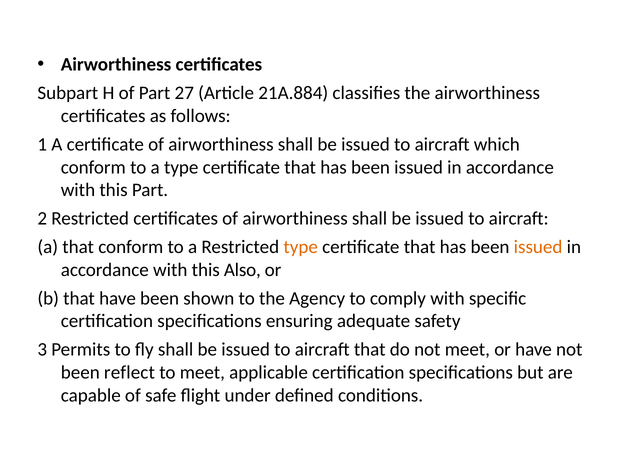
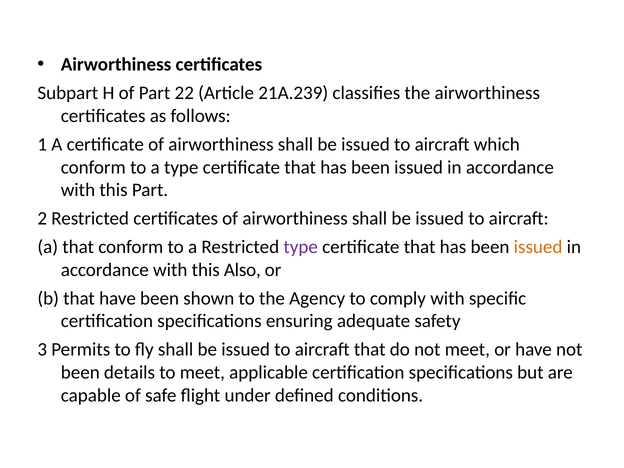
27: 27 -> 22
21A.884: 21A.884 -> 21A.239
type at (301, 247) colour: orange -> purple
reflect: reflect -> details
